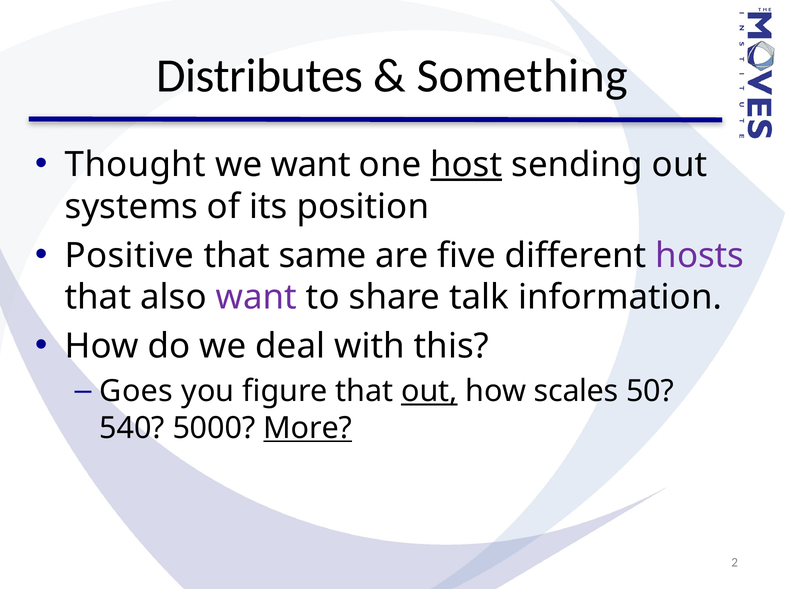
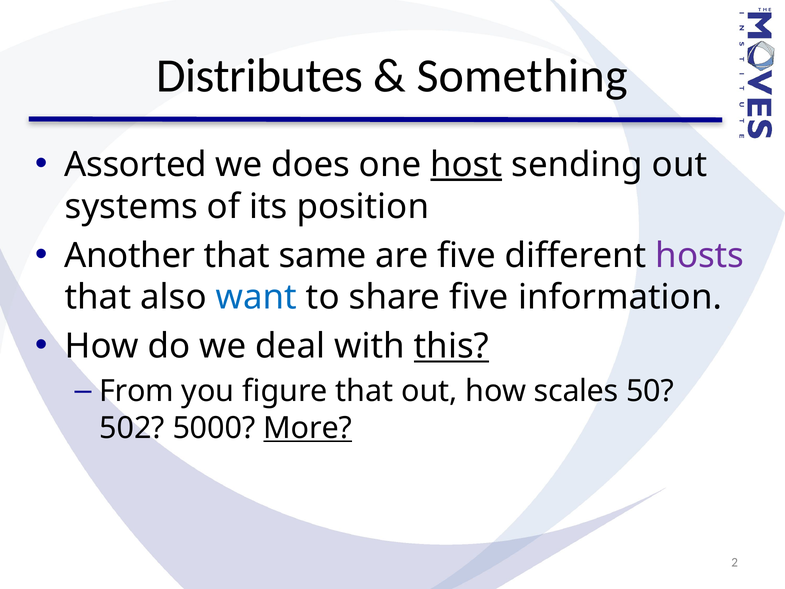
Thought: Thought -> Assorted
we want: want -> does
Positive: Positive -> Another
want at (256, 297) colour: purple -> blue
share talk: talk -> five
this underline: none -> present
Goes: Goes -> From
out at (429, 391) underline: present -> none
540: 540 -> 502
